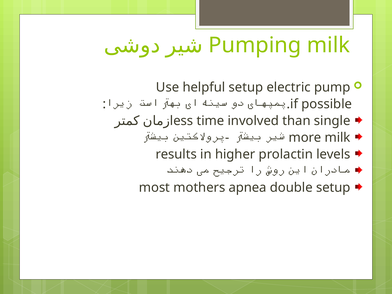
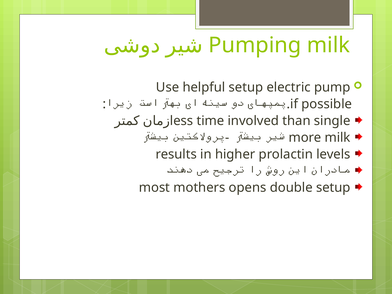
apnea: apnea -> opens
